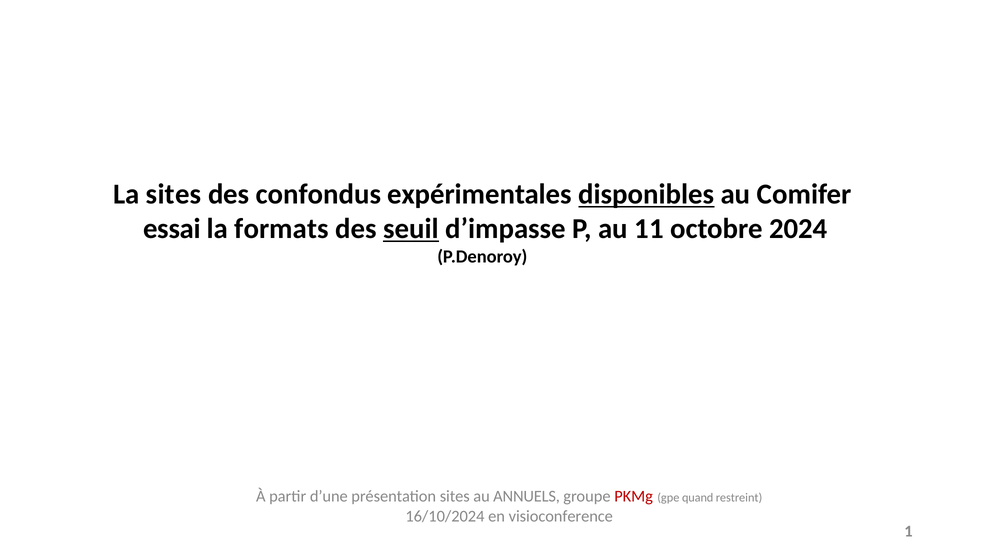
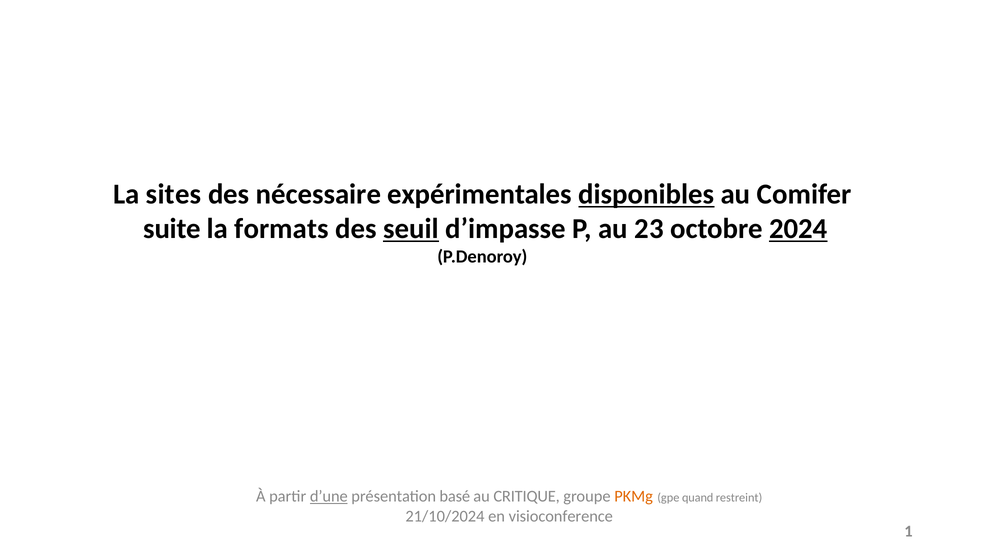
confondus: confondus -> nécessaire
essai: essai -> suite
11: 11 -> 23
2024 underline: none -> present
d’une underline: none -> present
présentation sites: sites -> basé
ANNUELS: ANNUELS -> CRITIQUE
PKMg colour: red -> orange
16/10/2024: 16/10/2024 -> 21/10/2024
